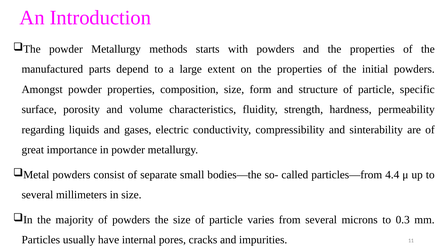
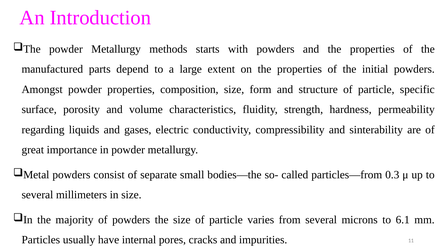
4.4: 4.4 -> 0.3
0.3: 0.3 -> 6.1
